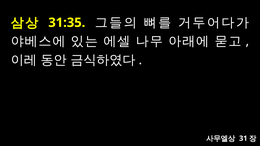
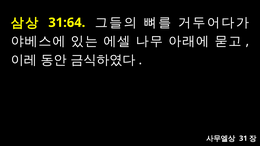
31:35: 31:35 -> 31:64
